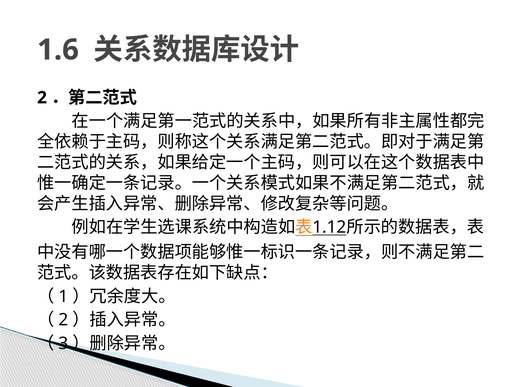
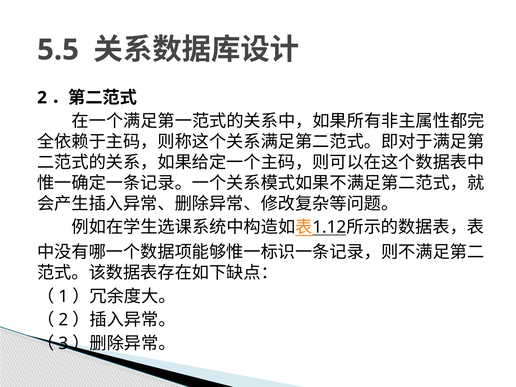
1.6: 1.6 -> 5.5
